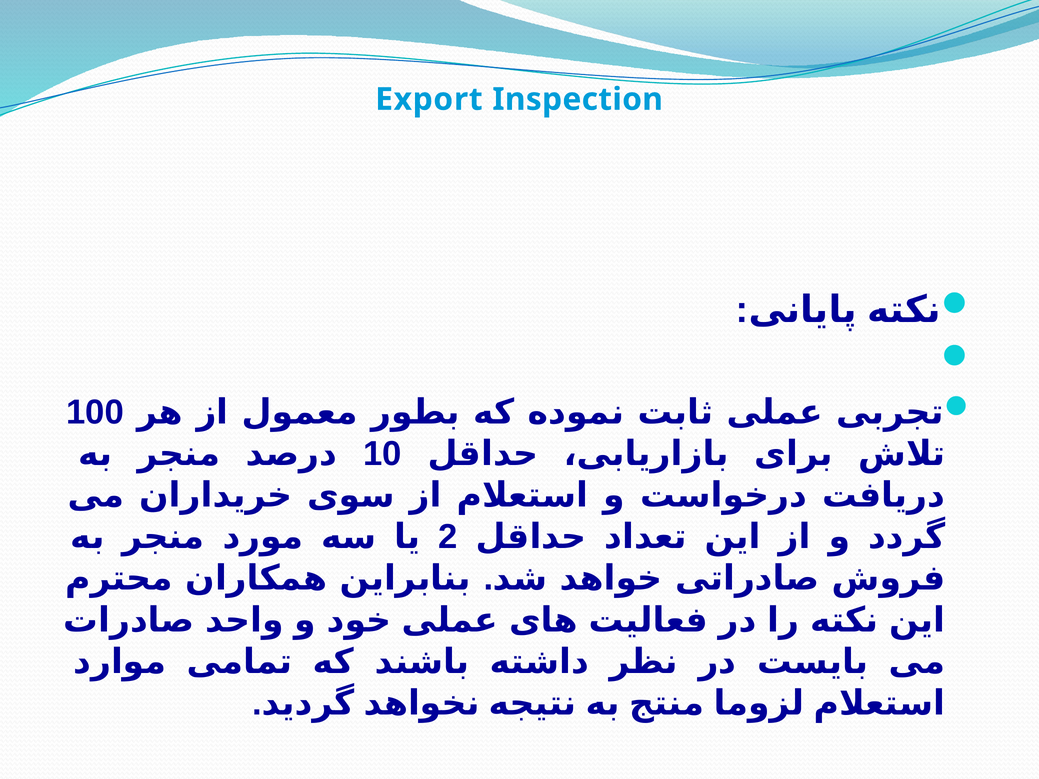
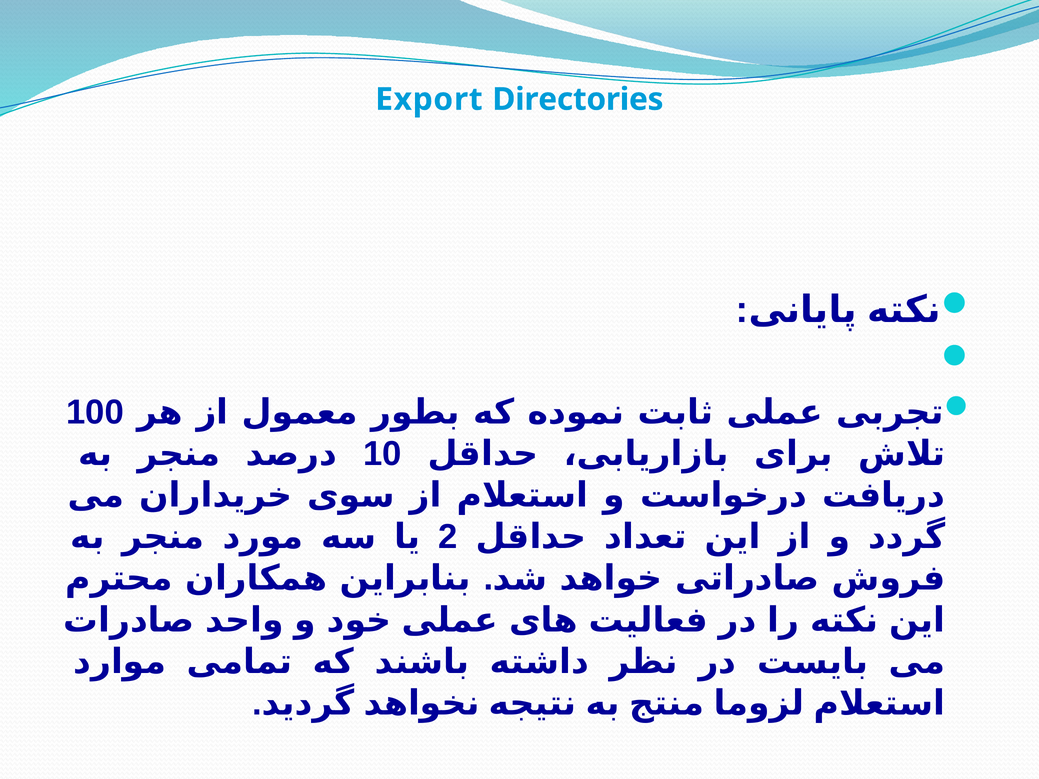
Inspection: Inspection -> Directories
